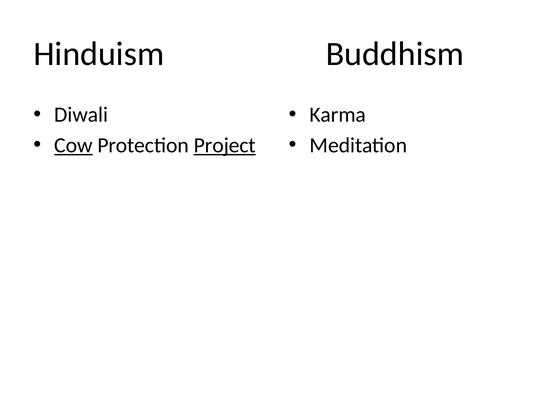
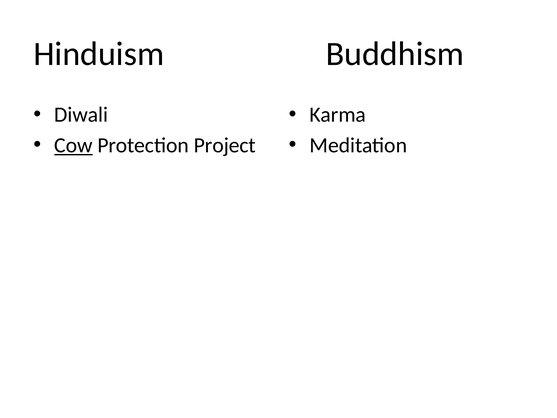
Project underline: present -> none
